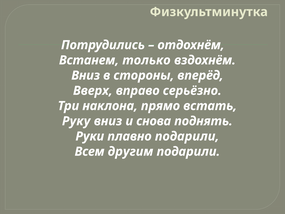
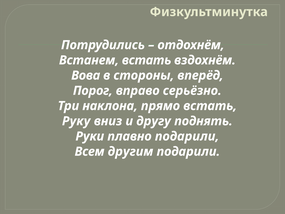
Встанем только: только -> встать
Вниз at (86, 75): Вниз -> Вова
Вверх: Вверх -> Порог
снова: снова -> другу
